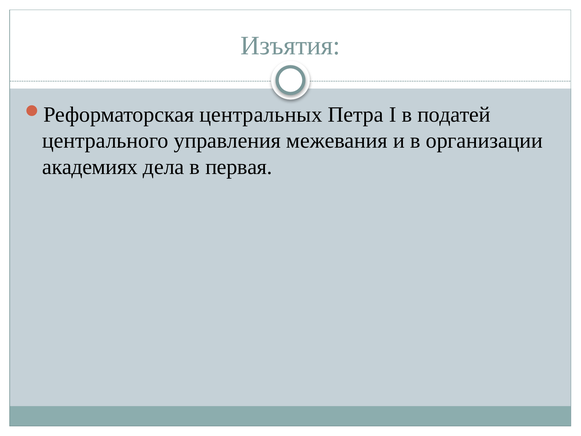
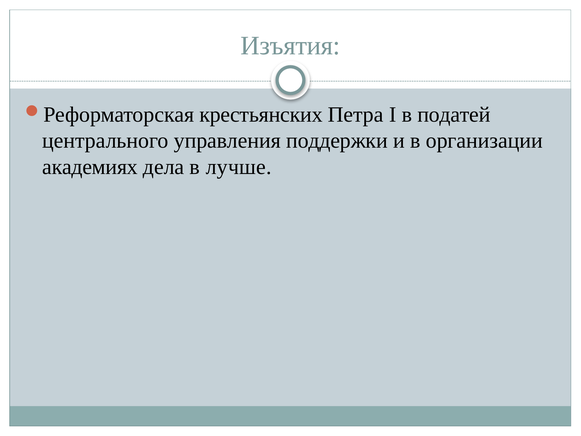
центральных: центральных -> крестьянских
межевания: межевания -> поддержки
первая: первая -> лучше
